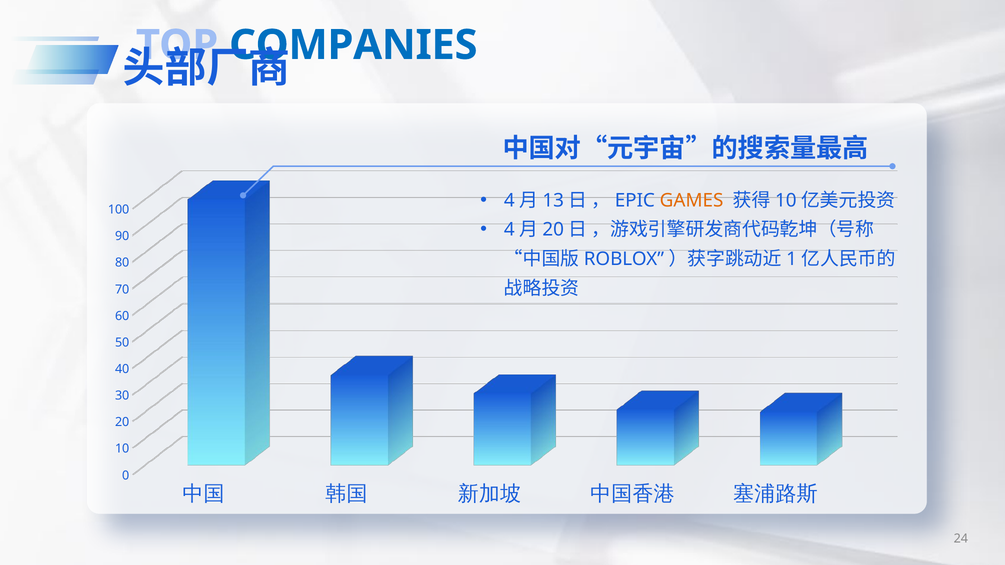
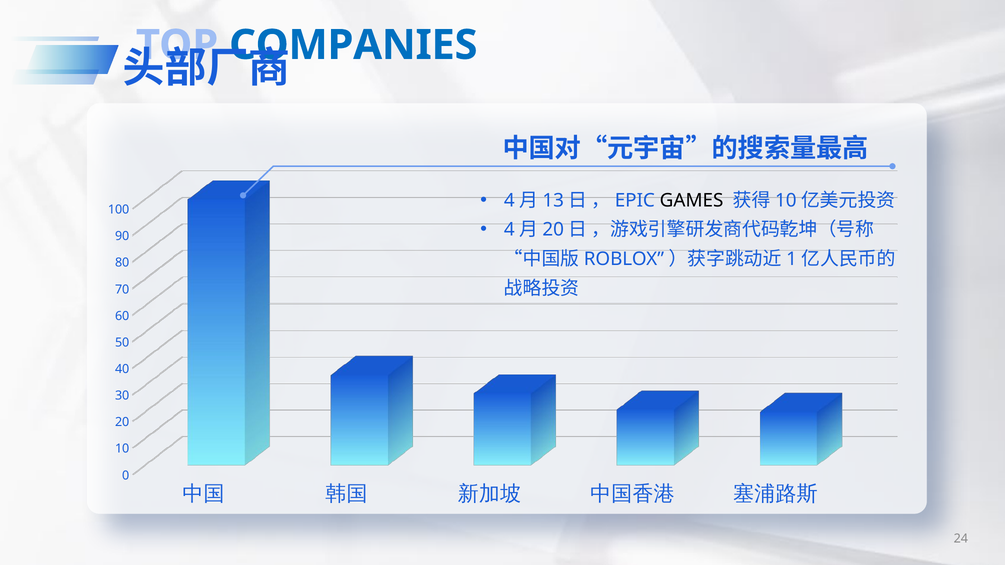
GAMES colour: orange -> black
